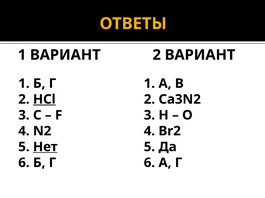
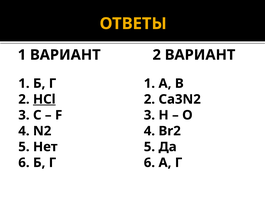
Нет underline: present -> none
